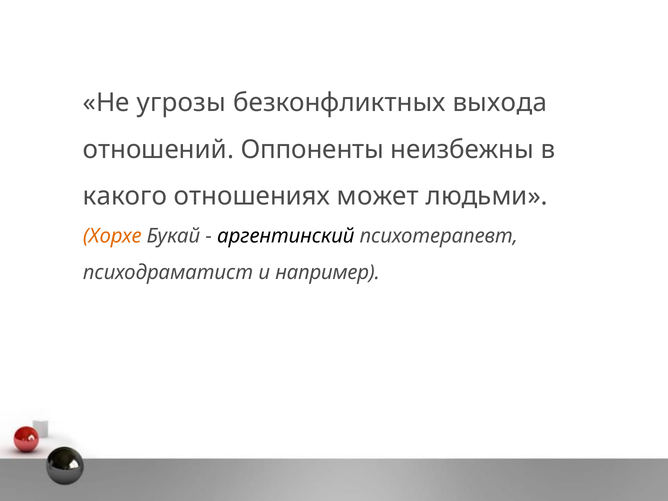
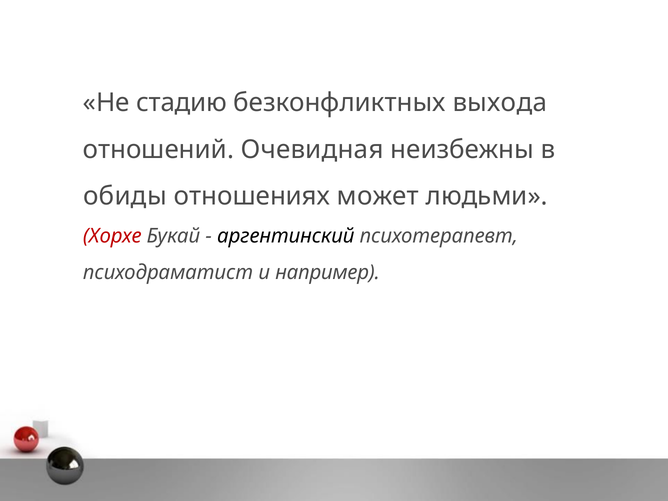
угрозы: угрозы -> стадию
Оппоненты: Оппоненты -> Очевидная
какого: какого -> обиды
Хорхе colour: orange -> red
